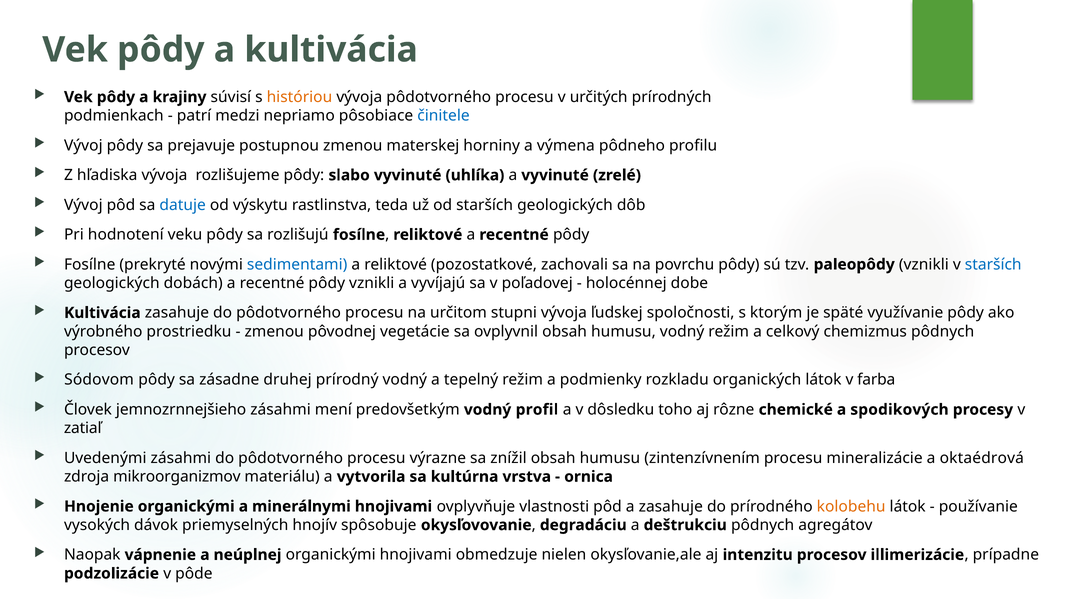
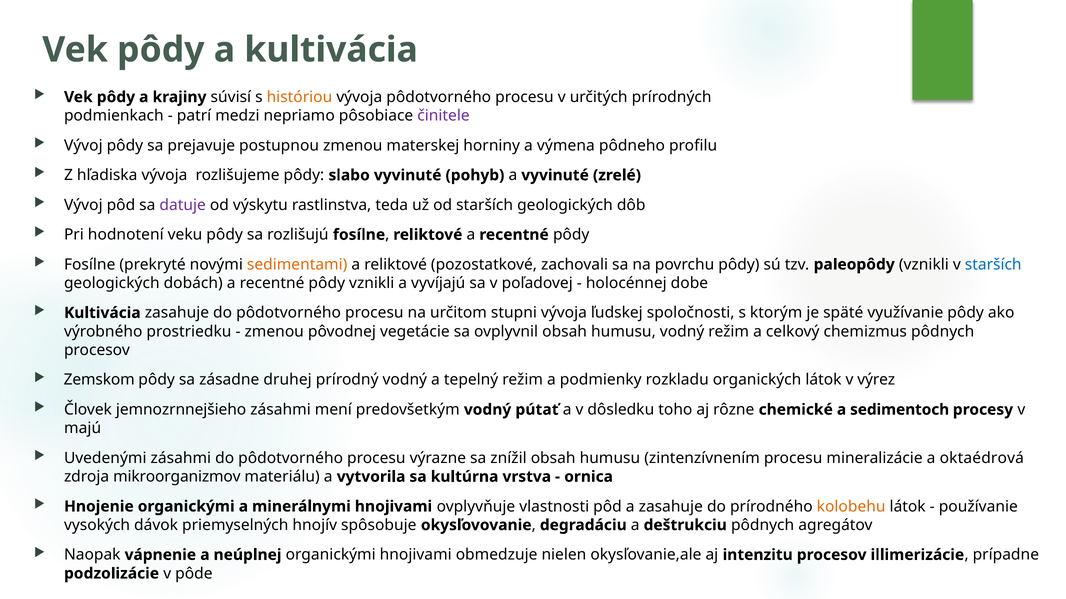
činitele colour: blue -> purple
uhlíka: uhlíka -> pohyb
datuje colour: blue -> purple
sedimentami colour: blue -> orange
Sódovom: Sódovom -> Zemskom
farba: farba -> výrez
profil: profil -> pútať
spodikových: spodikových -> sedimentoch
zatiaľ: zatiaľ -> majú
